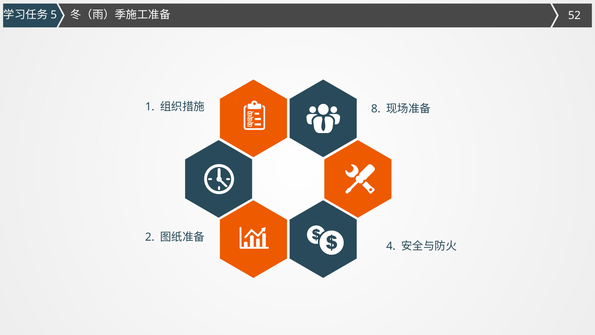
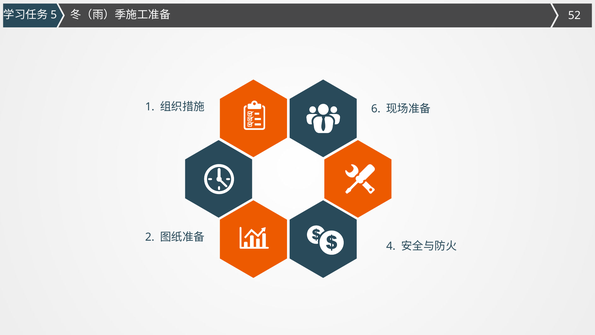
8: 8 -> 6
